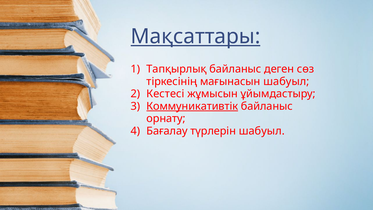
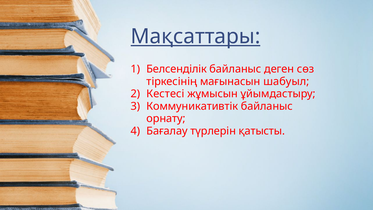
Тапқырлық: Тапқырлық -> Белсенділік
Коммуникативтік underline: present -> none
түрлерін шабуыл: шабуыл -> қатысты
